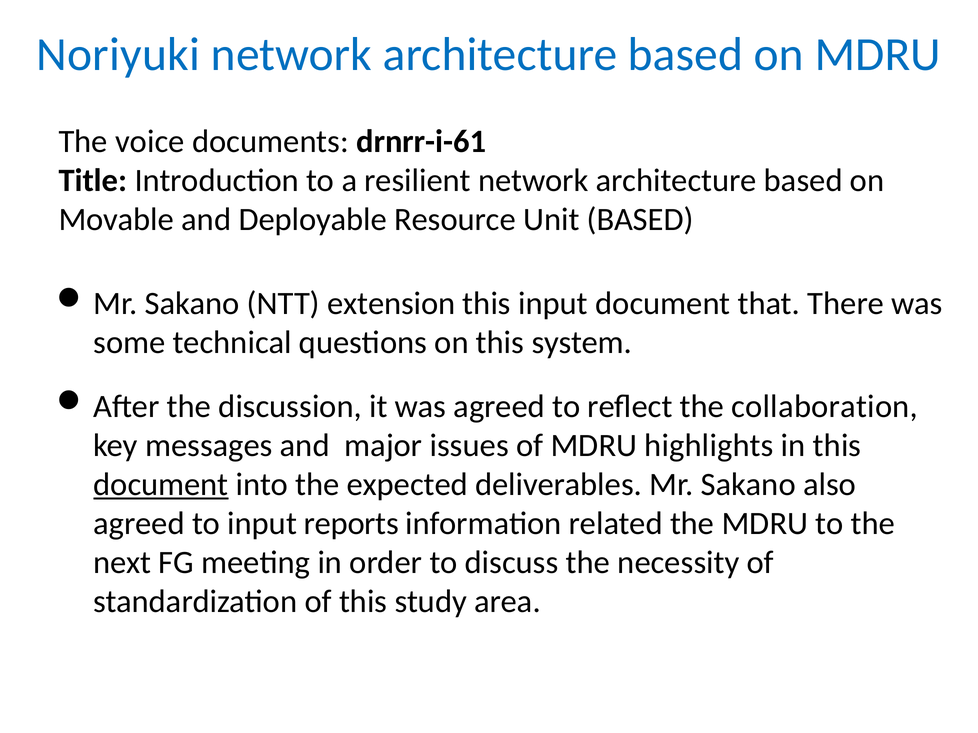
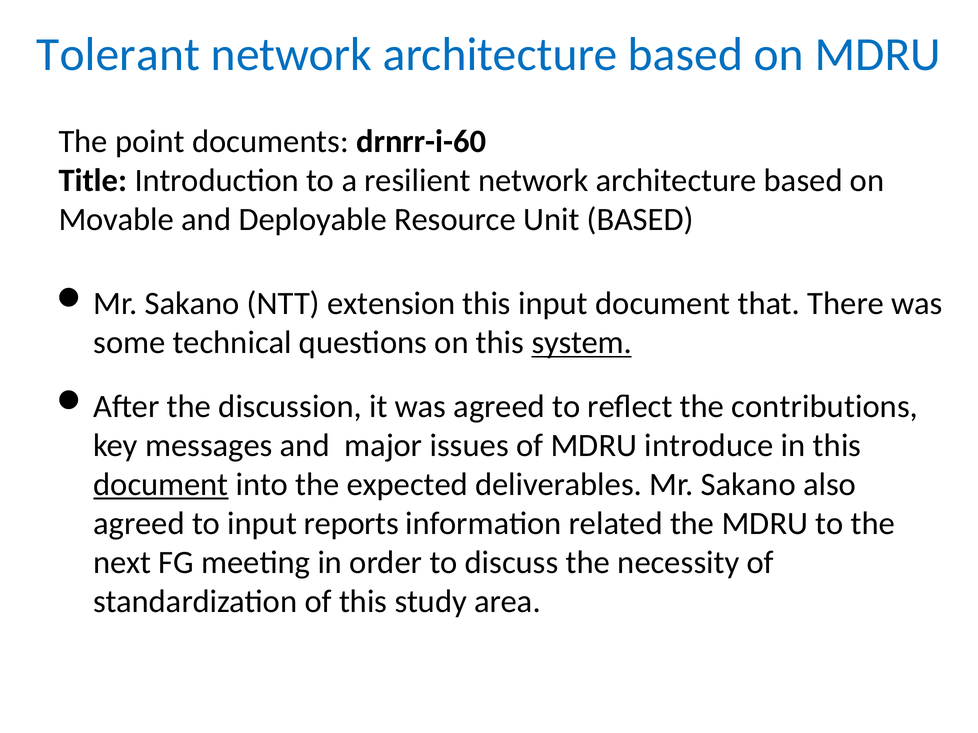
Noriyuki: Noriyuki -> Tolerant
voice: voice -> point
drnrr-i-61: drnrr-i-61 -> drnrr-i-60
system underline: none -> present
collaboration: collaboration -> contributions
highlights: highlights -> introduce
